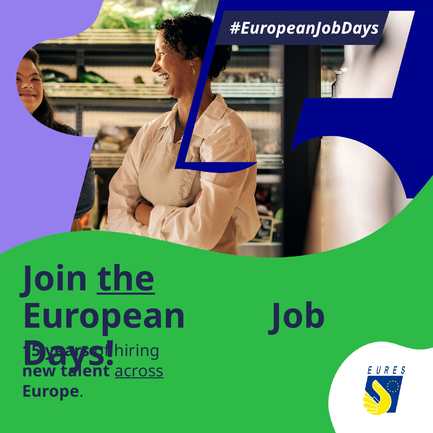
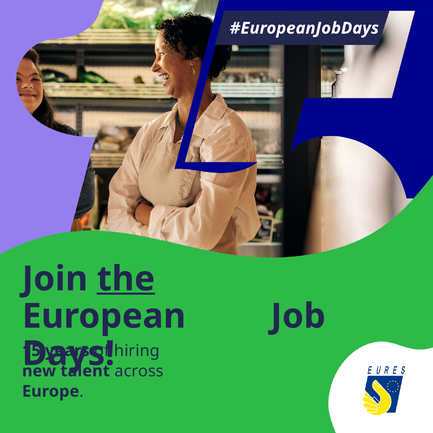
across underline: present -> none
